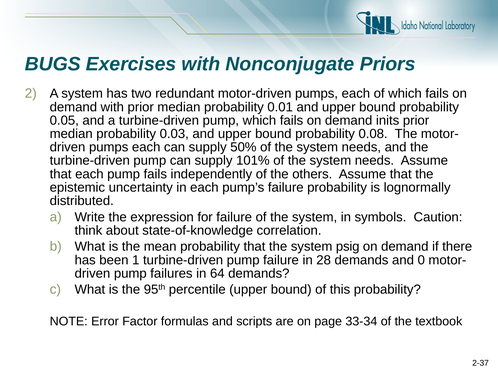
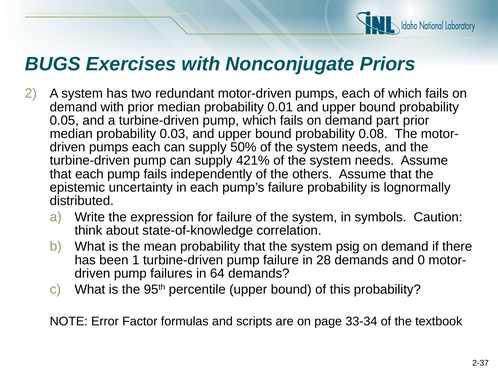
inits: inits -> part
101%: 101% -> 421%
